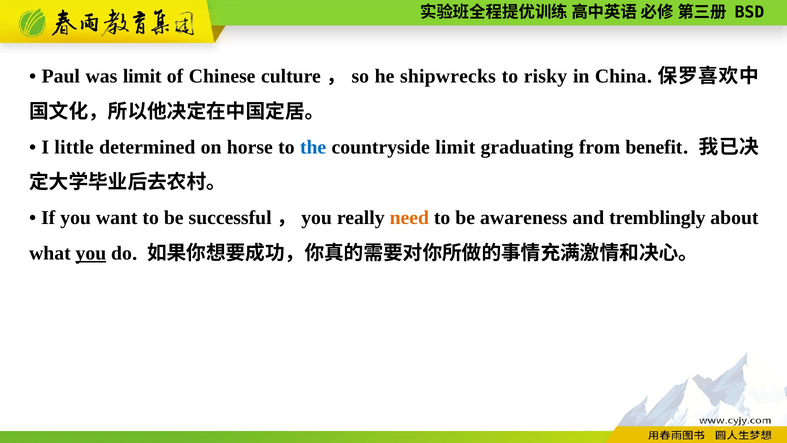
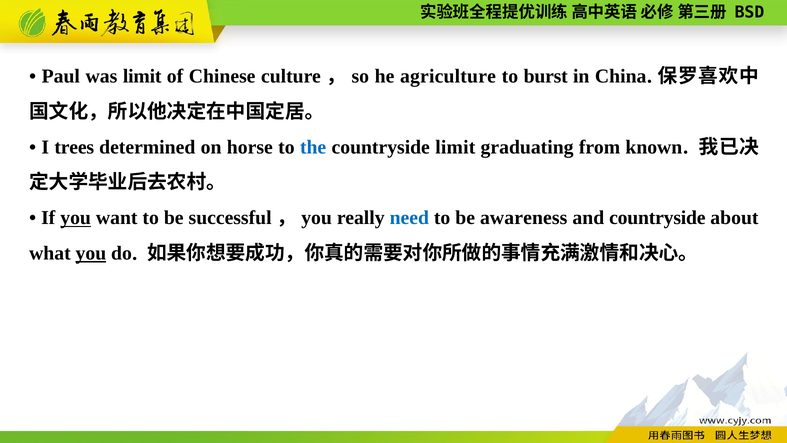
shipwrecks: shipwrecks -> agriculture
risky: risky -> burst
little: little -> trees
benefit: benefit -> known
you at (76, 218) underline: none -> present
need colour: orange -> blue
and tremblingly: tremblingly -> countryside
